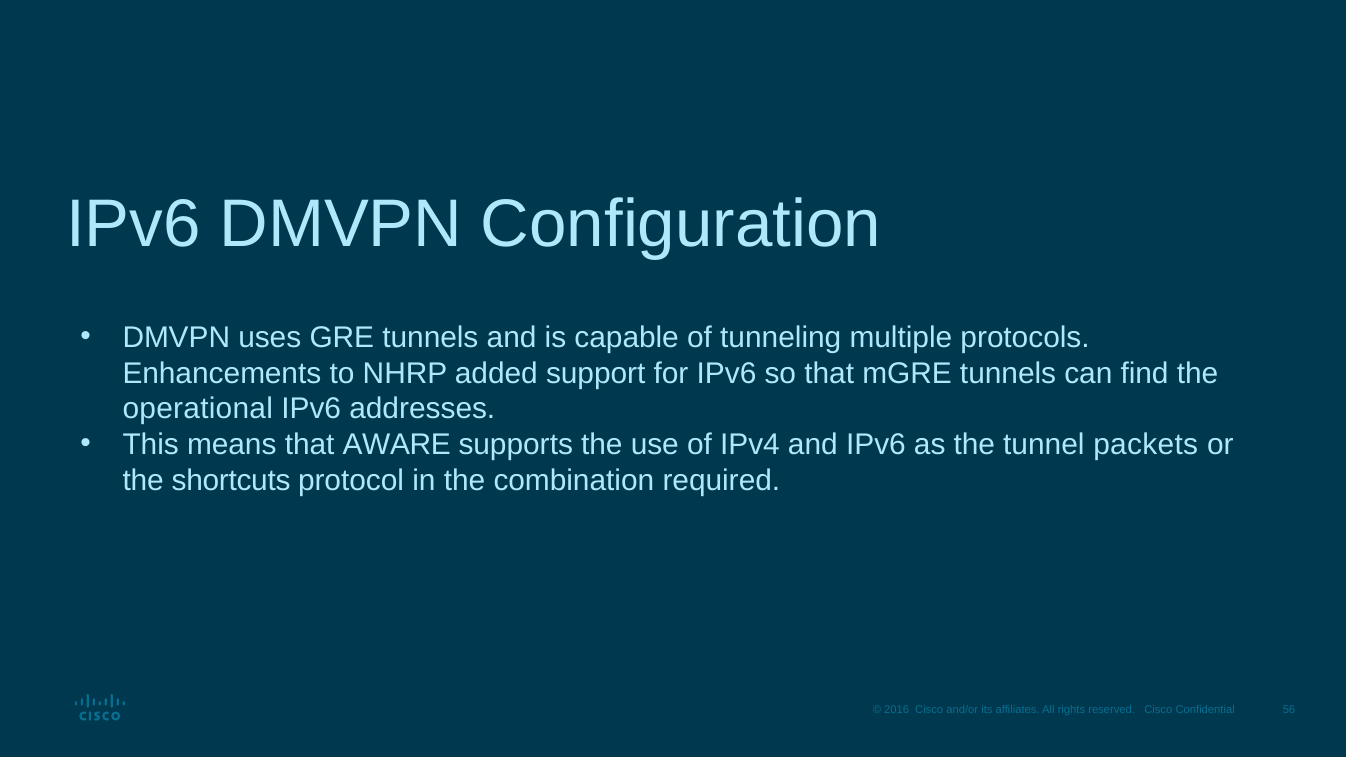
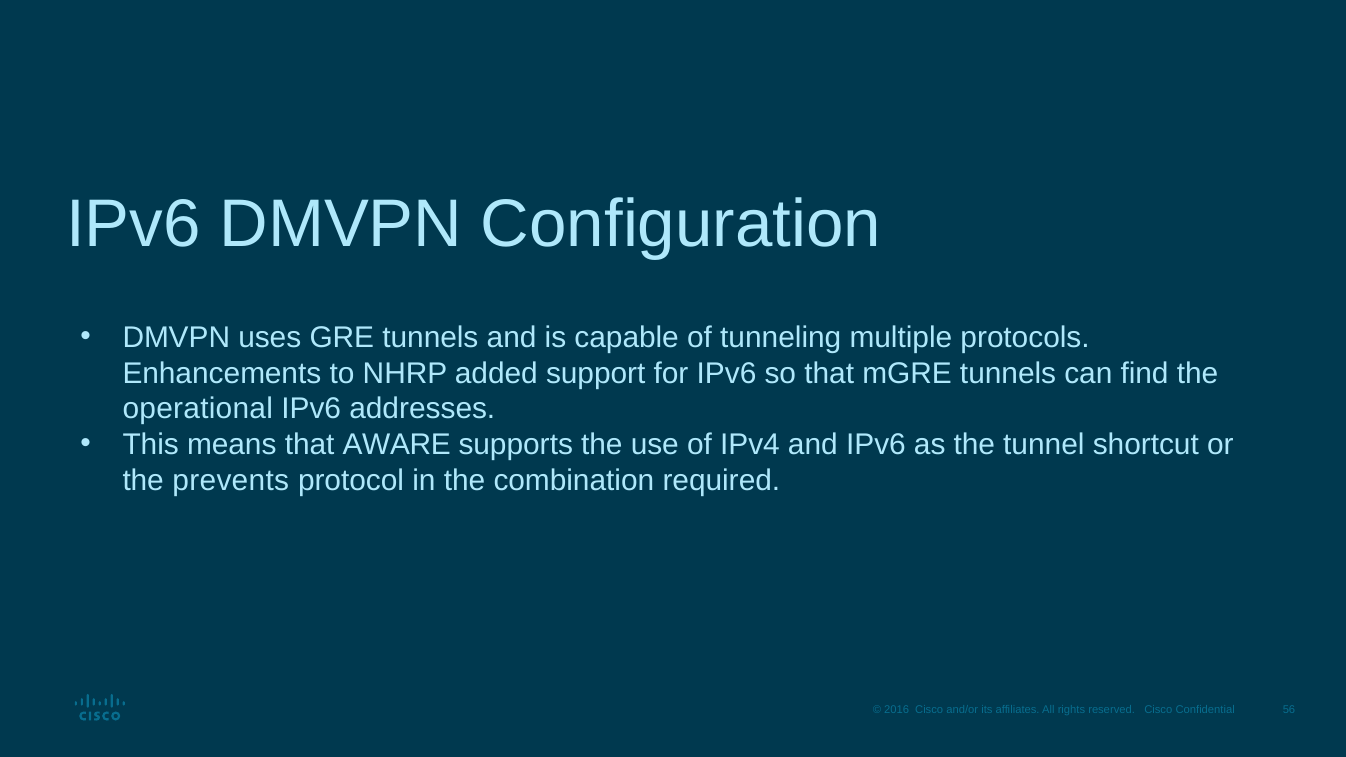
packets: packets -> shortcut
shortcuts: shortcuts -> prevents
